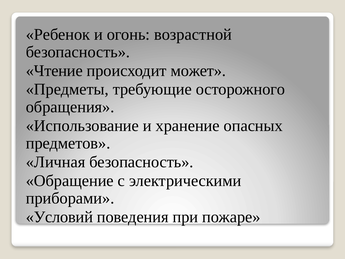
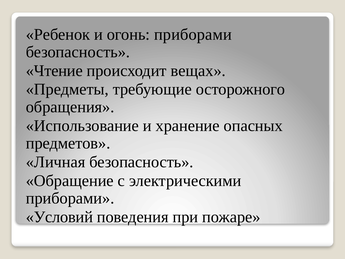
огонь возрастной: возрастной -> приборами
может: может -> вещах
